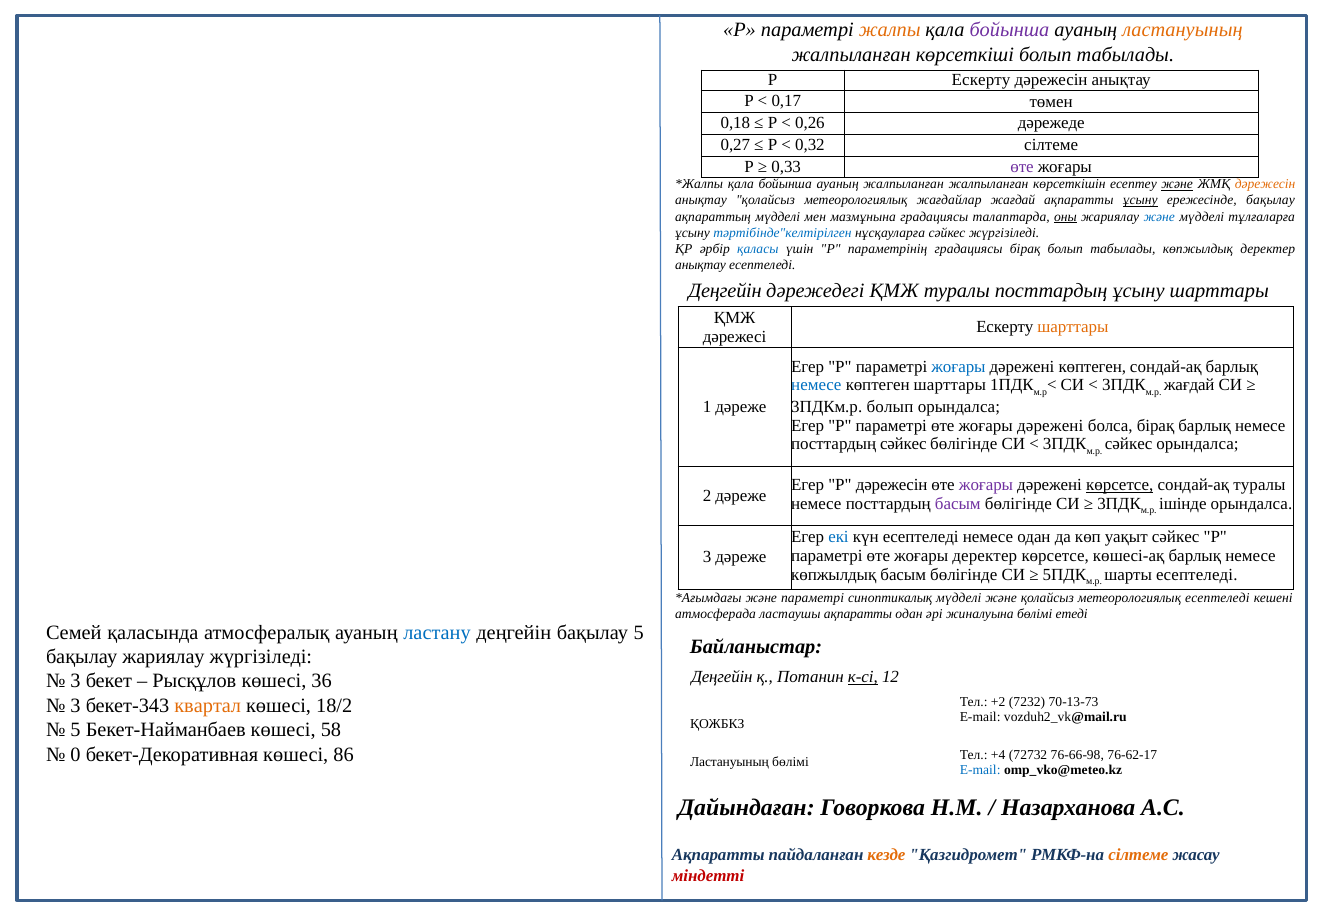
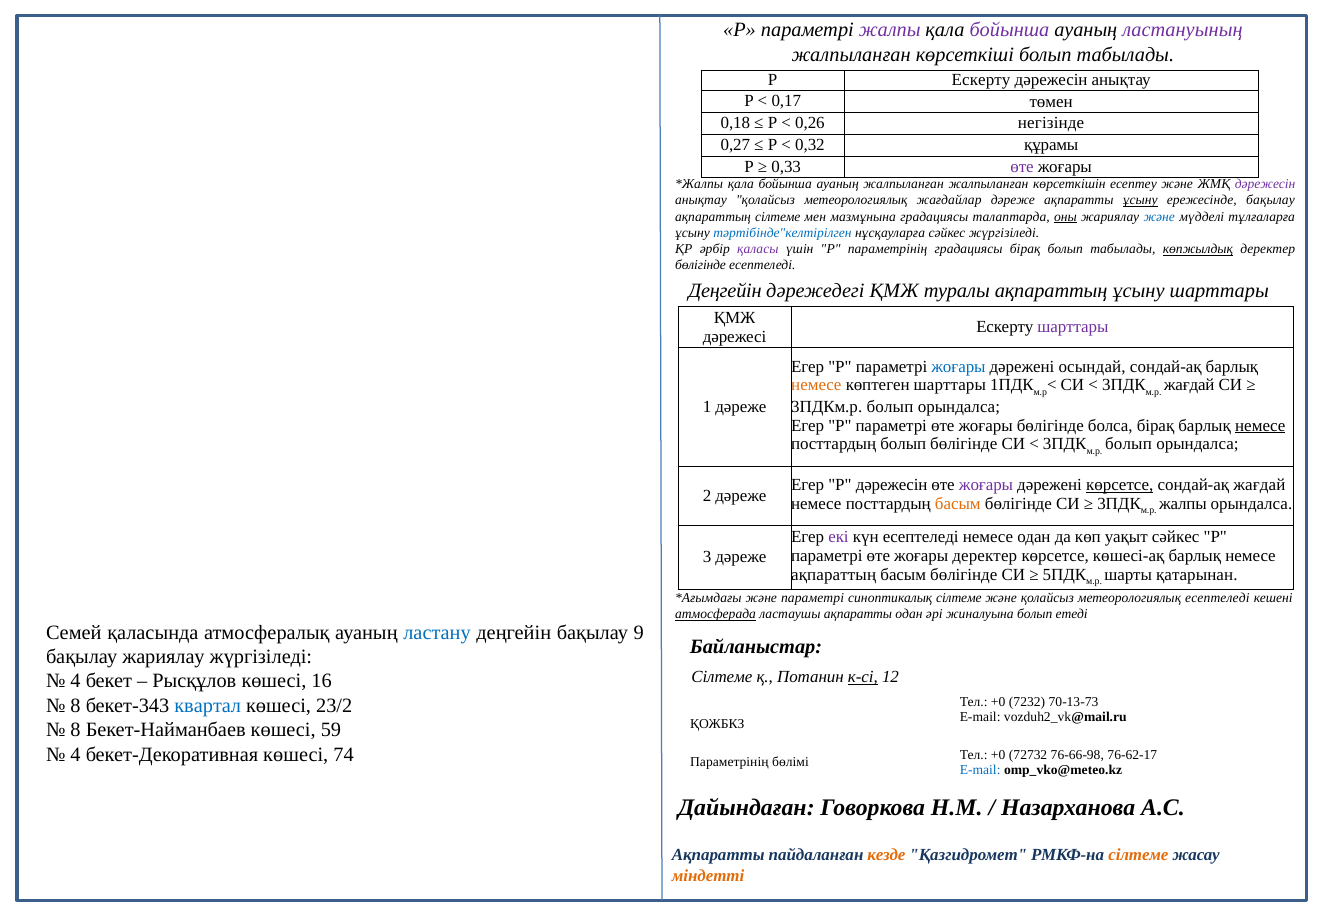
жалпы at (890, 30) colour: orange -> purple
ластануының at (1183, 30) colour: orange -> purple
дәрежеде: дәрежеде -> негізінде
0,32 сілтеме: сілтеме -> құрамы
және at (1177, 184) underline: present -> none
дәрежесін at (1265, 184) colour: orange -> purple
жағдайлар жағдай: жағдай -> дәреже
ақпараттың мүдделі: мүдделі -> сілтеме
қаласы colour: blue -> purple
көпжылдық at (1198, 249) underline: none -> present
анықтау at (701, 266): анықтау -> бөлігінде
туралы посттардың: посттардың -> ақпараттың
шарттары at (1073, 327) colour: orange -> purple
дәрежені көптеген: көптеген -> осындай
немесе at (816, 386) colour: blue -> orange
параметрі өте жоғары дәрежені: дәрежені -> бөлігінде
немесе at (1260, 426) underline: none -> present
посттардың сәйкес: сәйкес -> болып
сәйкес at (1129, 444): сәйкес -> болып
сондай-ақ туралы: туралы -> жағдай
басым at (958, 504) colour: purple -> orange
ішінде at (1183, 504): ішінде -> жалпы
екі colour: blue -> purple
көпжылдық at (834, 575): көпжылдық -> ақпараттың
шарты есептеледі: есептеледі -> қатарынан
синоптикалық мүдделі: мүдделі -> сілтеме
атмосферада underline: none -> present
жиналуына бөлімі: бөлімі -> болып
бақылау 5: 5 -> 9
Деңгейін at (722, 677): Деңгейін -> Сілтеме
3 at (76, 682): 3 -> 4
36: 36 -> 16
+2 at (998, 702): +2 -> +0
3 at (76, 706): 3 -> 8
квартал colour: orange -> blue
18/2: 18/2 -> 23/2
5 at (76, 731): 5 -> 8
58: 58 -> 59
0 at (76, 755): 0 -> 4
86: 86 -> 74
+4 at (998, 755): +4 -> +0
Ластануының at (729, 763): Ластануының -> Параметрінің
міндетті colour: red -> orange
